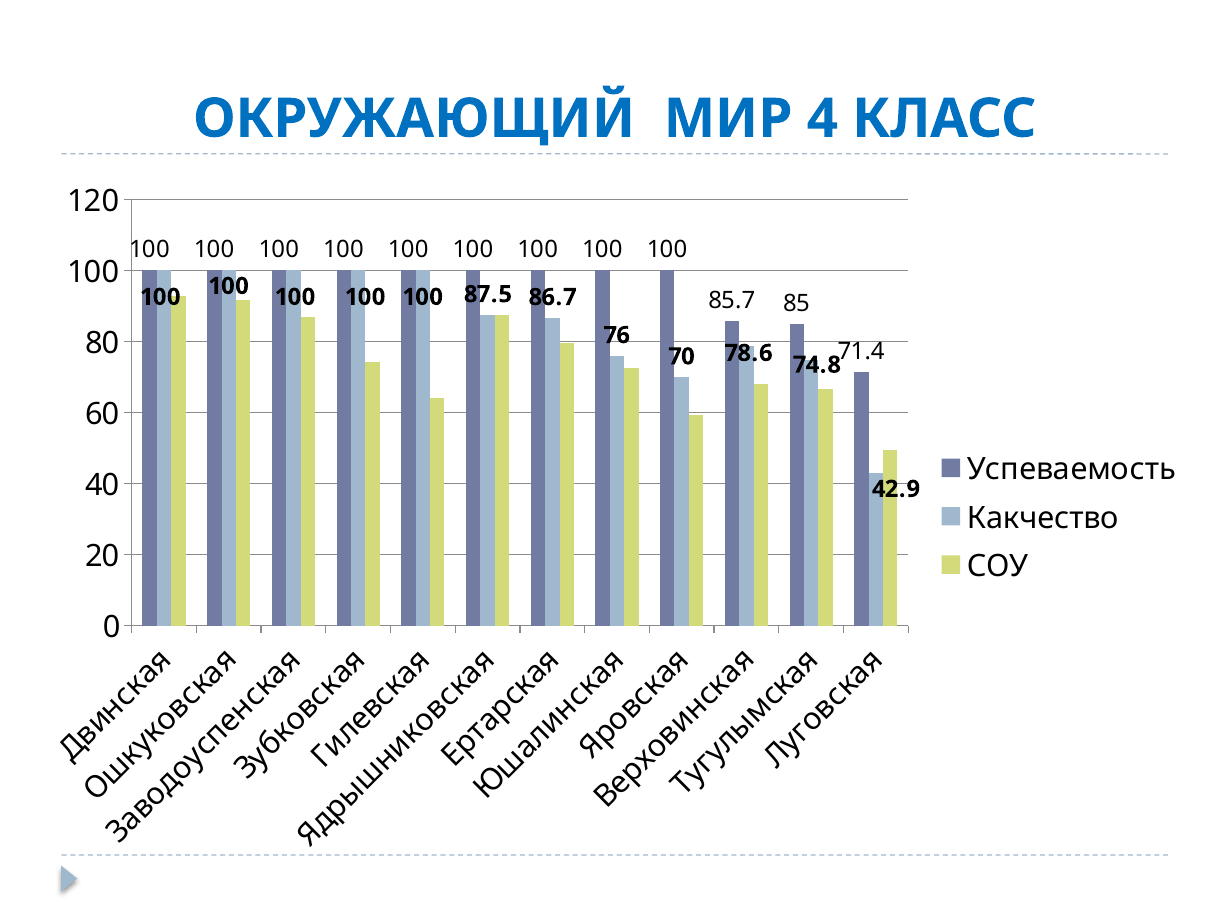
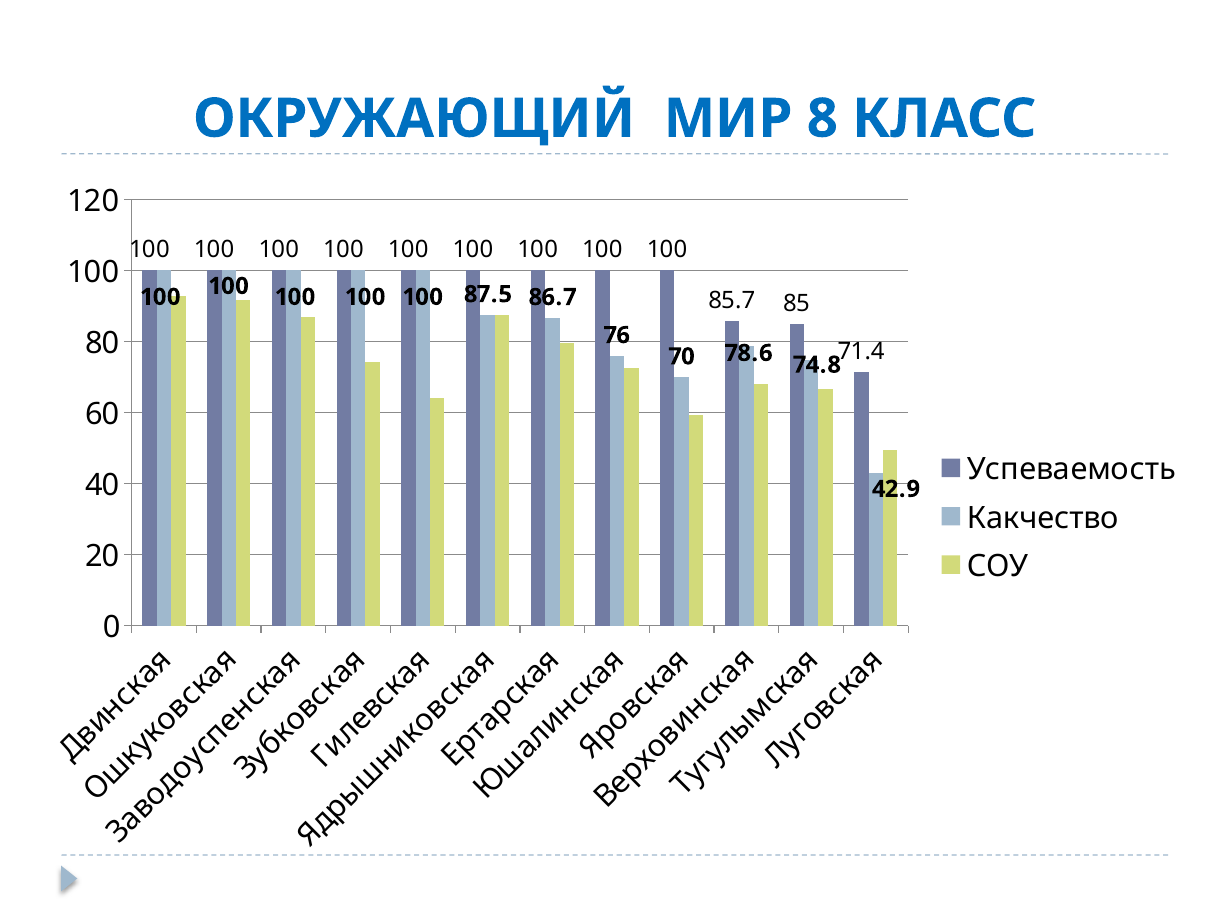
4: 4 -> 8
